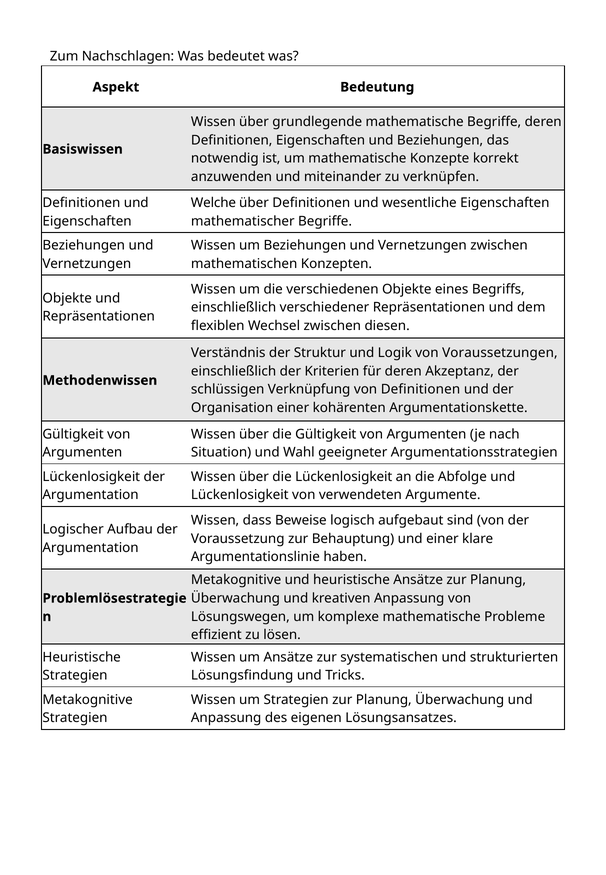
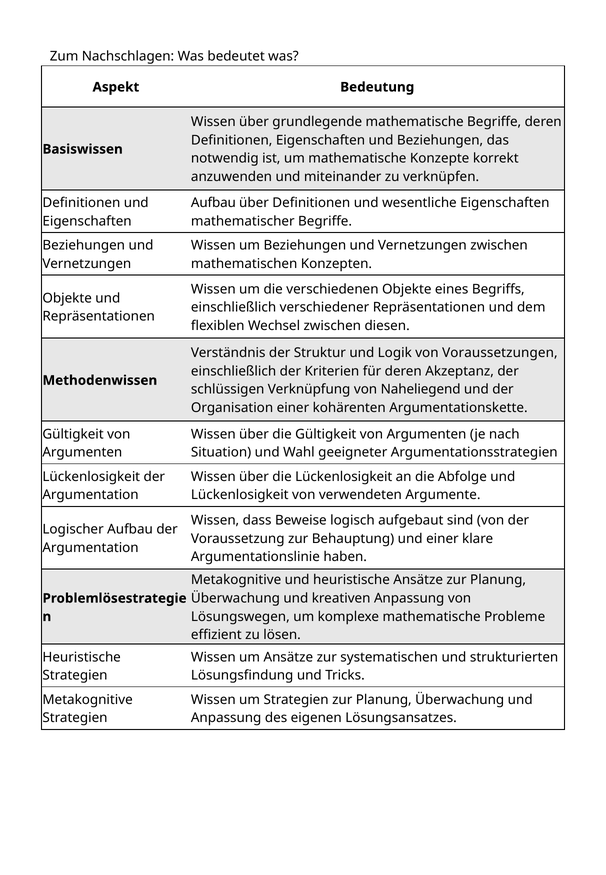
Welche at (213, 203): Welche -> Aufbau
von Definitionen: Definitionen -> Naheliegend
